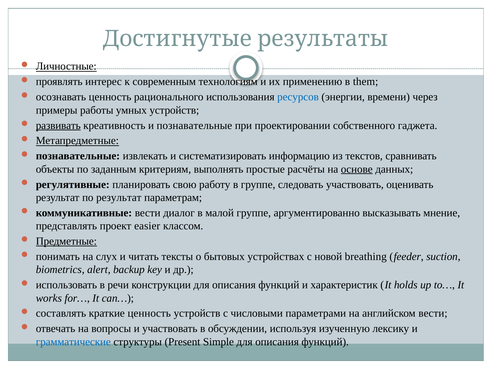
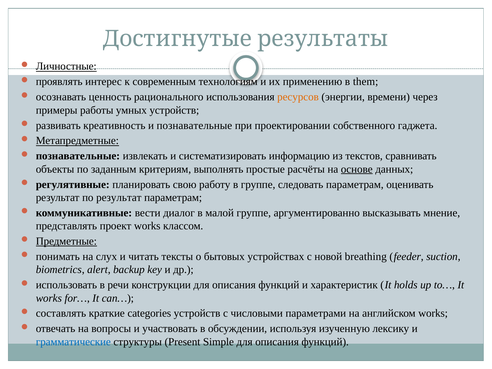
ресурсов colour: blue -> orange
развивать underline: present -> none
следовать участвовать: участвовать -> параметрам
проект easier: easier -> works
краткие ценность: ценность -> categories
английском вести: вести -> works
